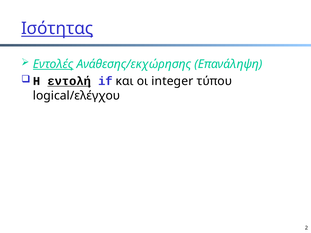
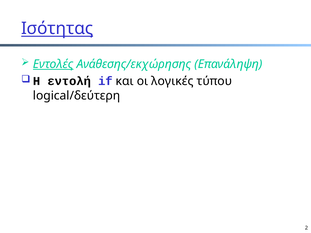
εντολή underline: present -> none
integer: integer -> λογικές
logical/ελέγχου: logical/ελέγχου -> logical/δεύτερη
